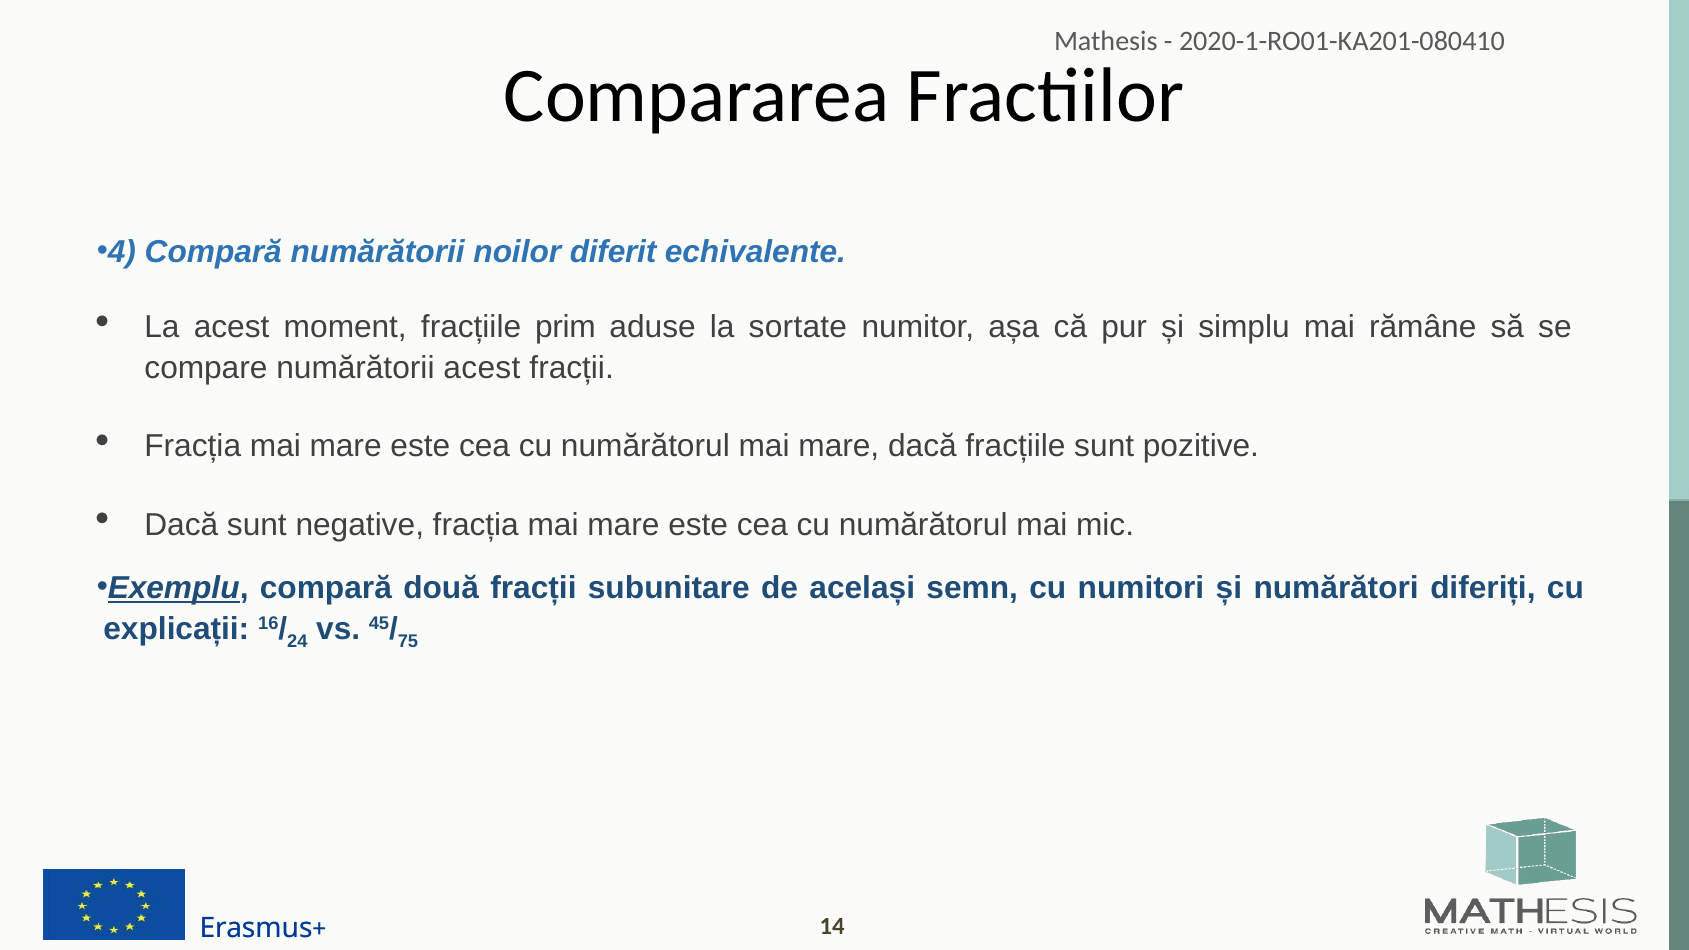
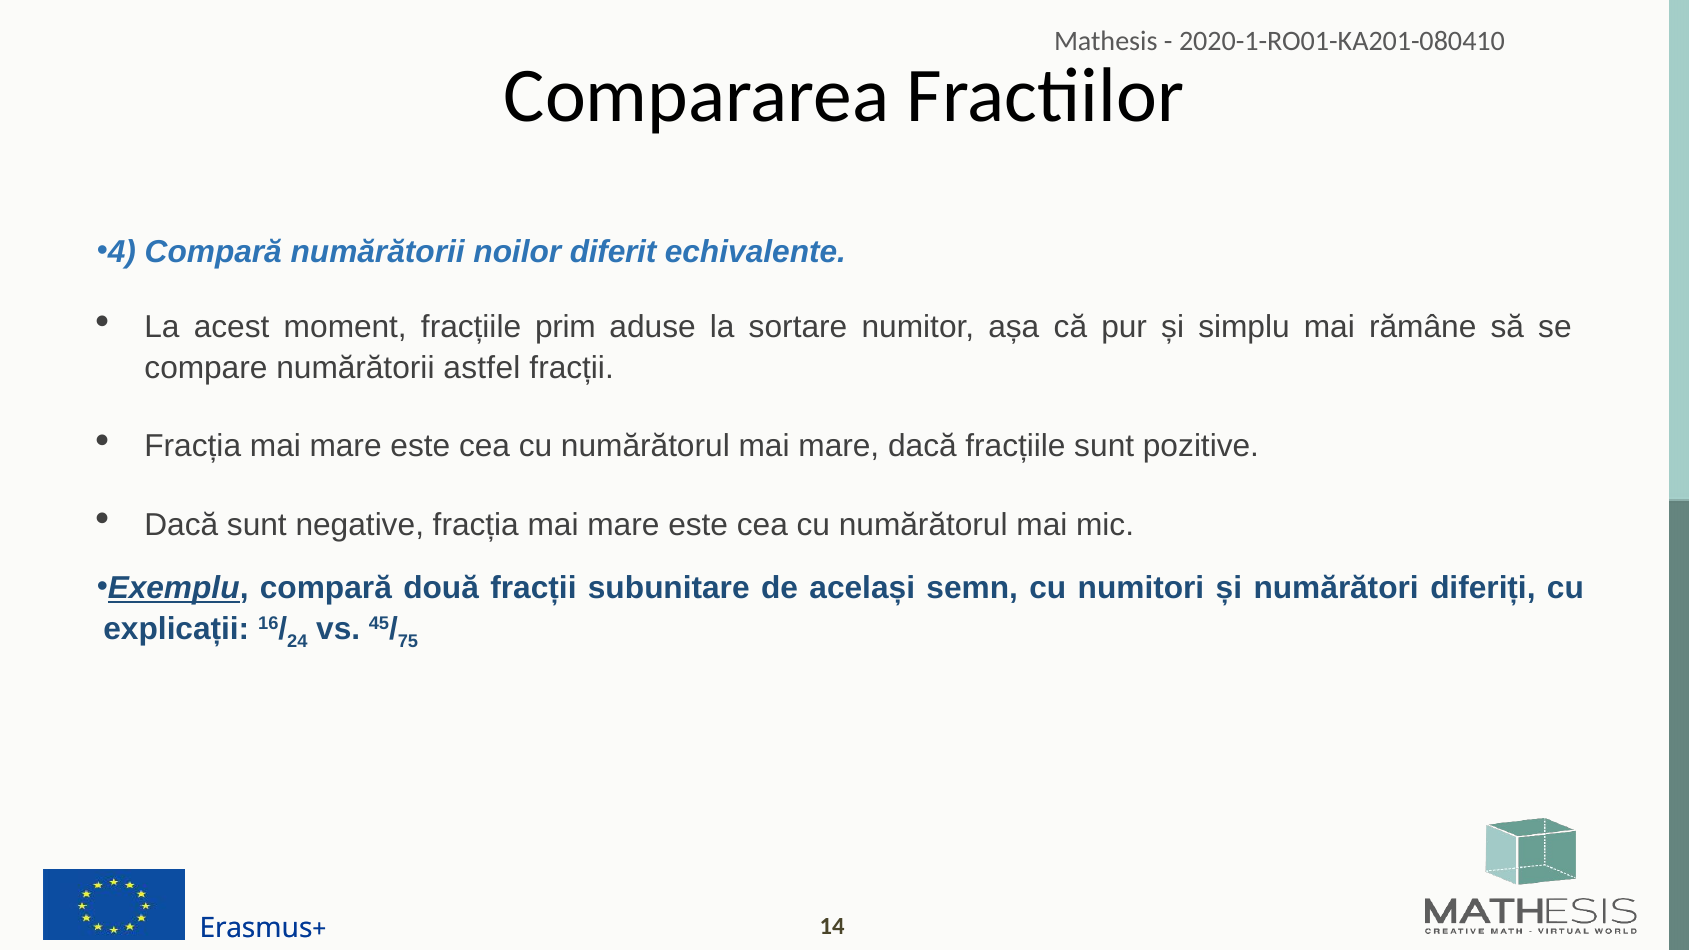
sortate: sortate -> sortare
numărătorii acest: acest -> astfel
